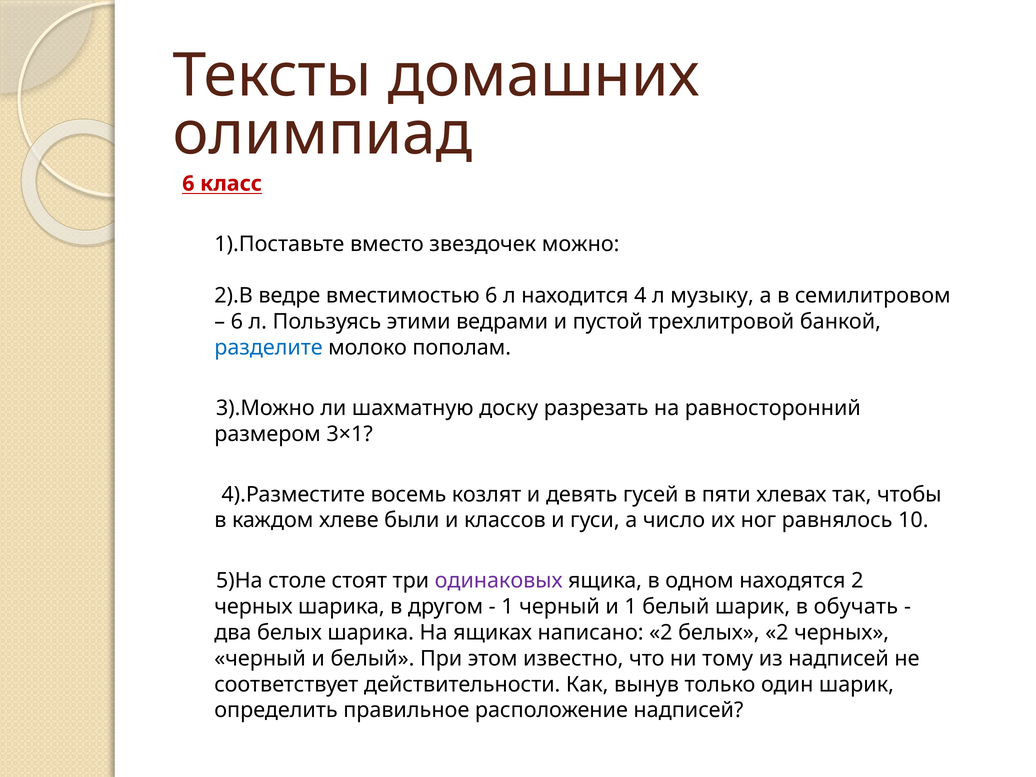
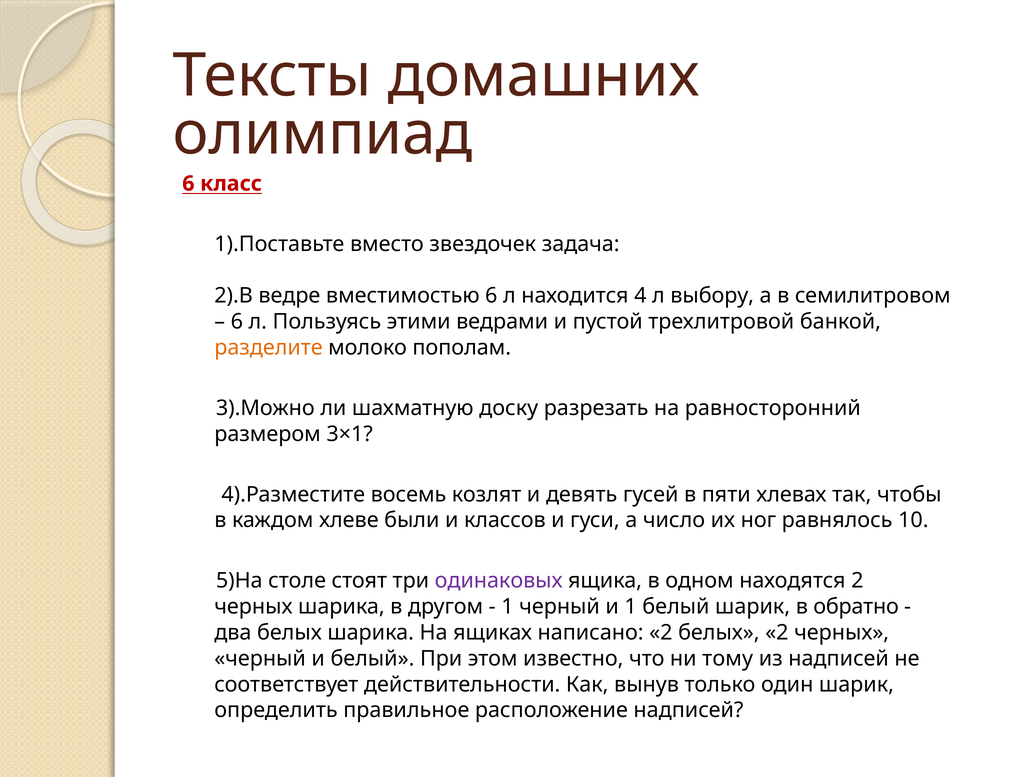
можно: можно -> задача
музыку: музыку -> выбору
разделите colour: blue -> orange
обучать: обучать -> обратно
